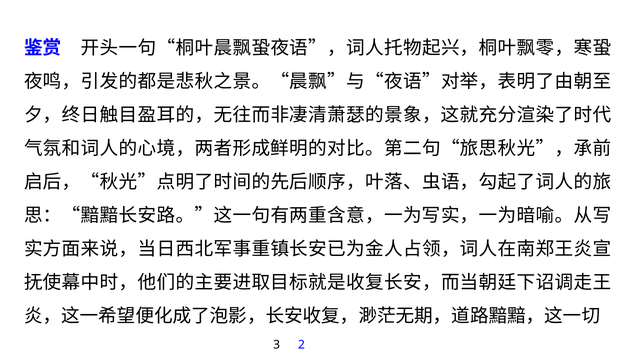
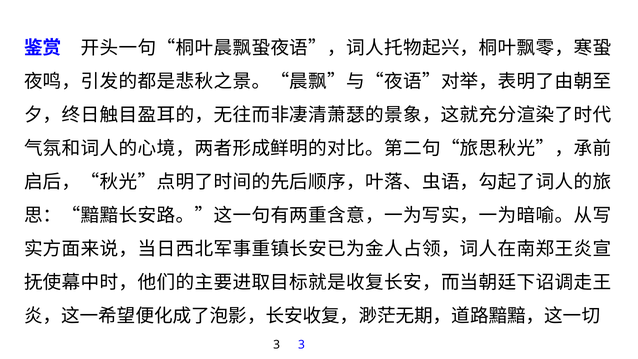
3 2: 2 -> 3
